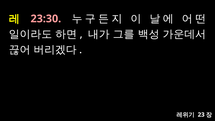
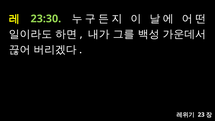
23:30 colour: pink -> light green
